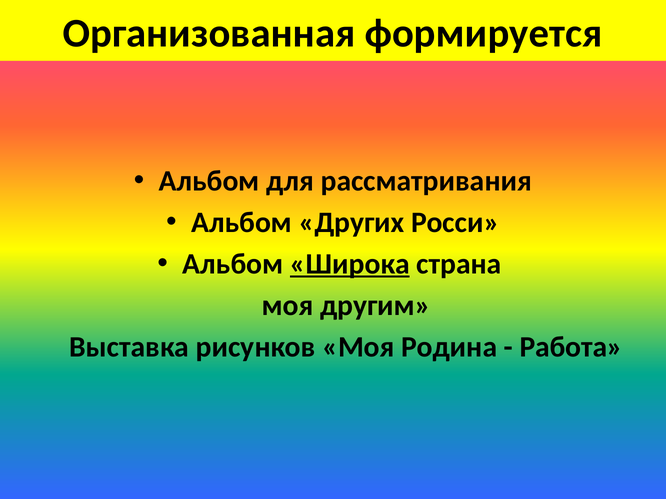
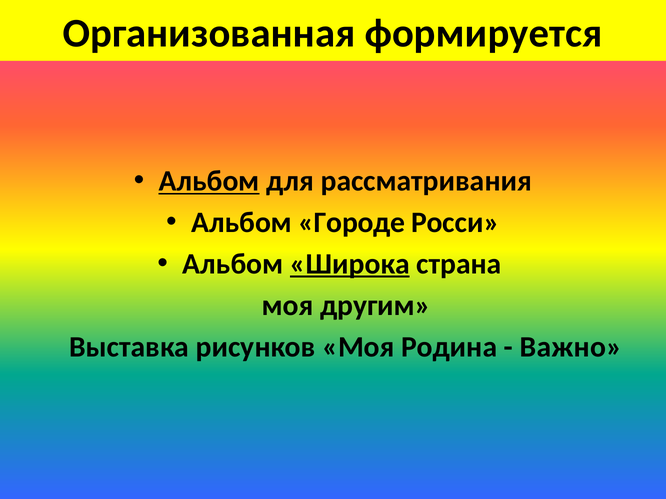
Альбом at (209, 181) underline: none -> present
Других: Других -> Городе
Работа: Работа -> Важно
